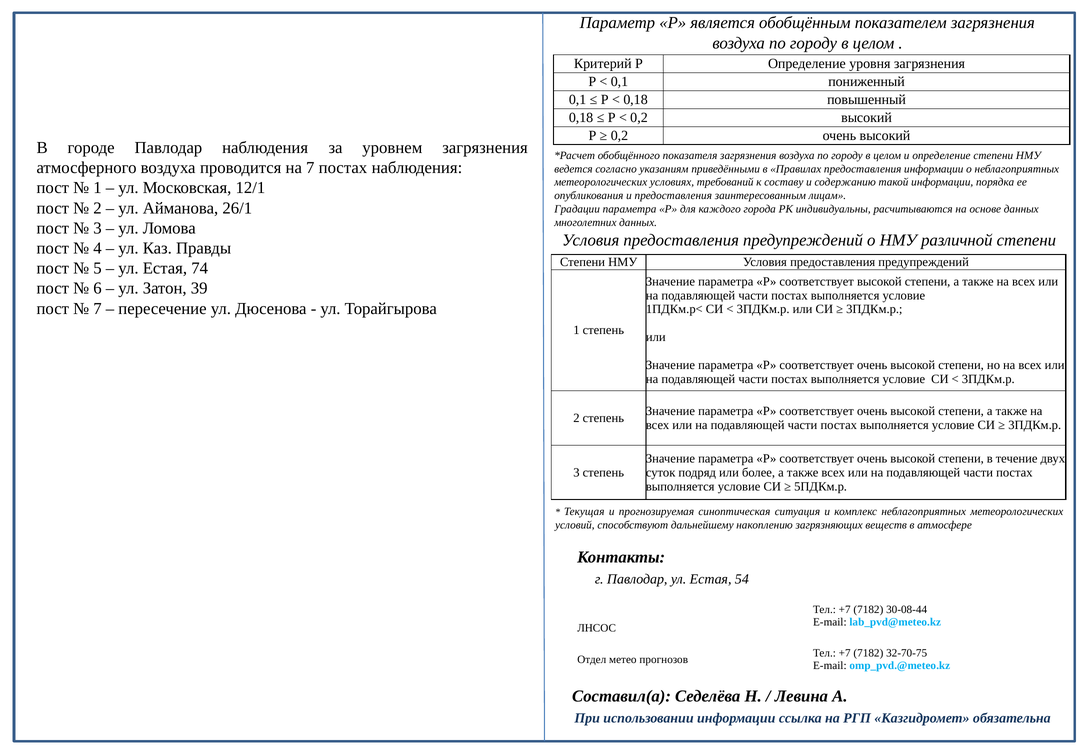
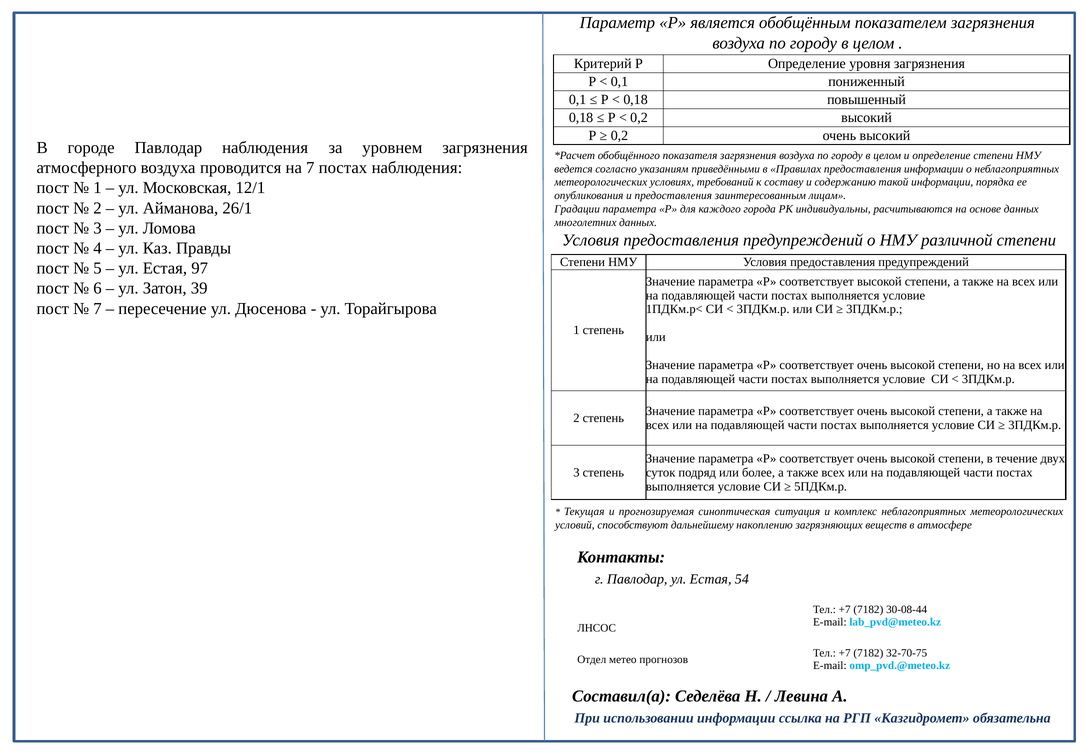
74: 74 -> 97
